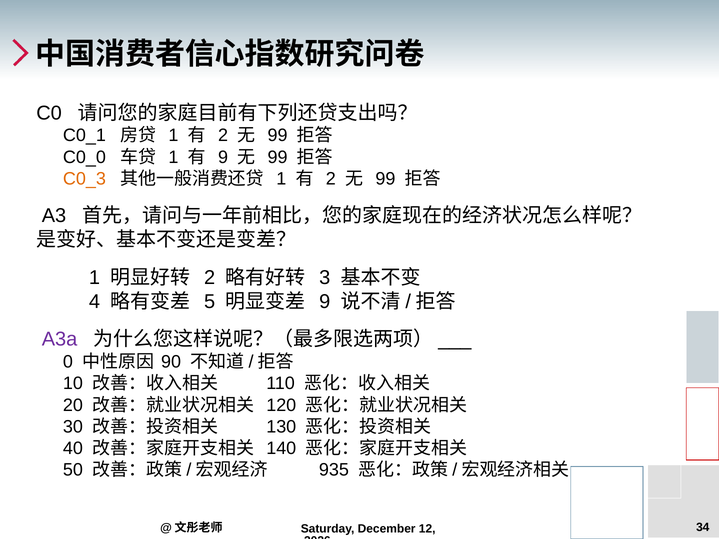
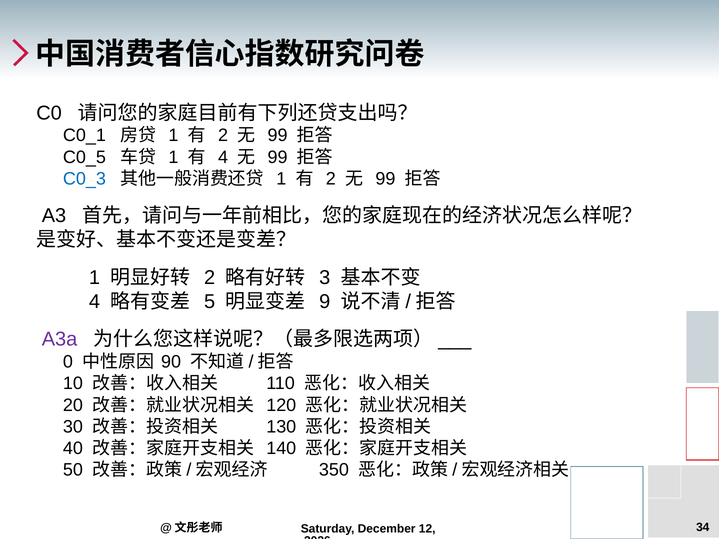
C0_0: C0_0 -> C0_5
9 at (223, 157): 9 -> 4
C0_3 colour: orange -> blue
935: 935 -> 350
